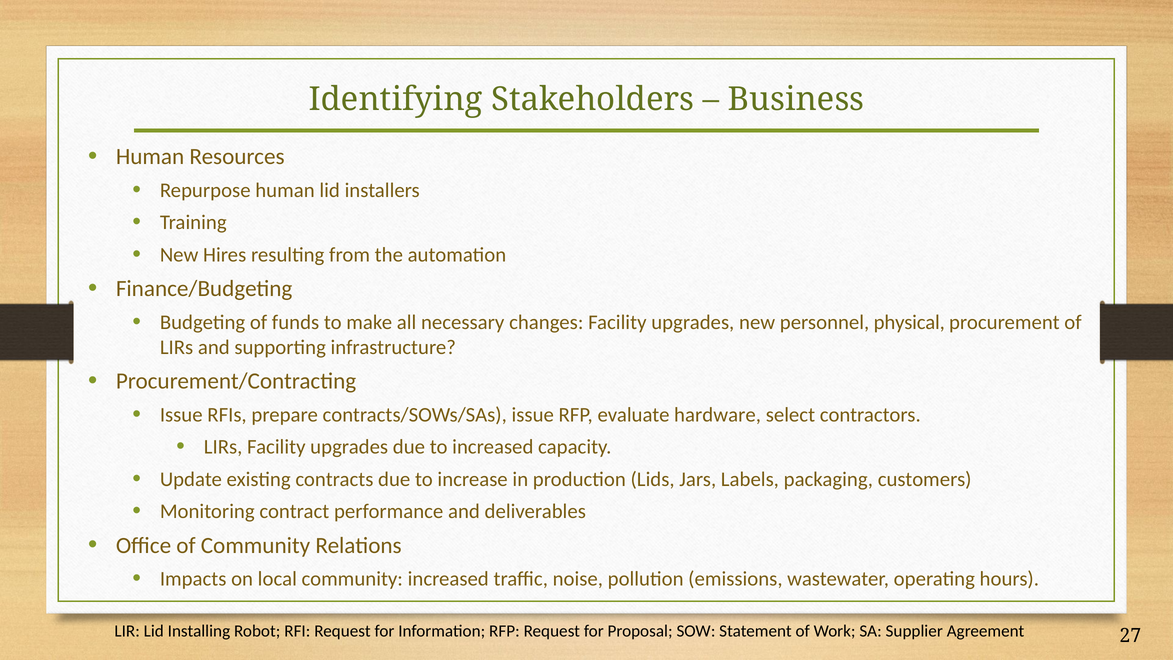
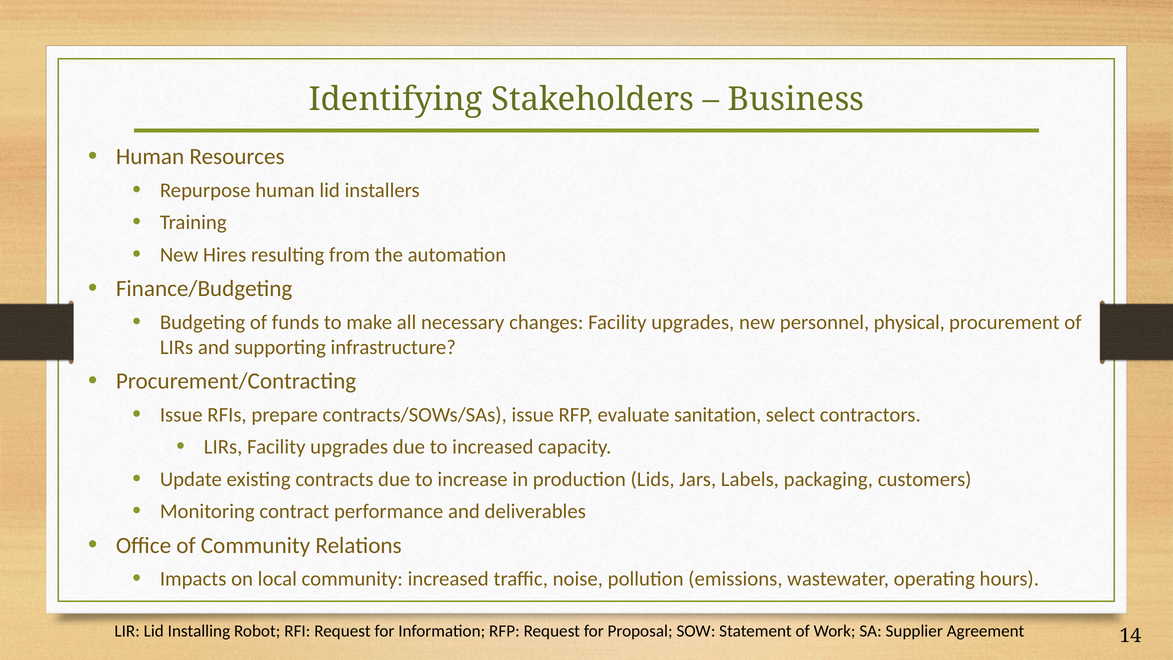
hardware: hardware -> sanitation
27: 27 -> 14
